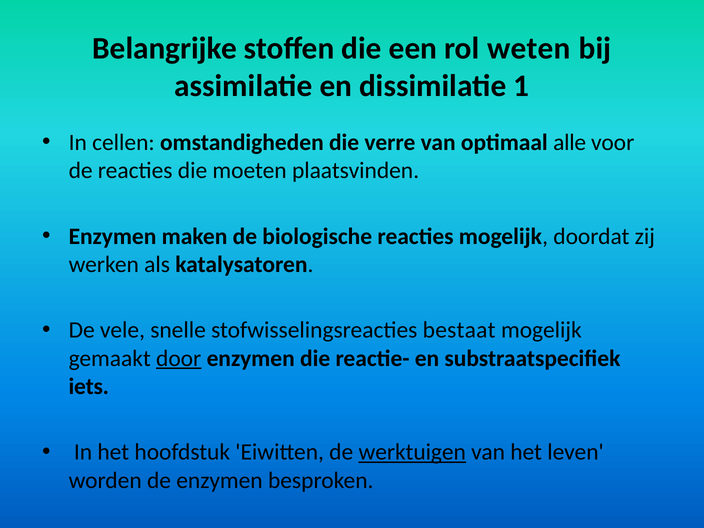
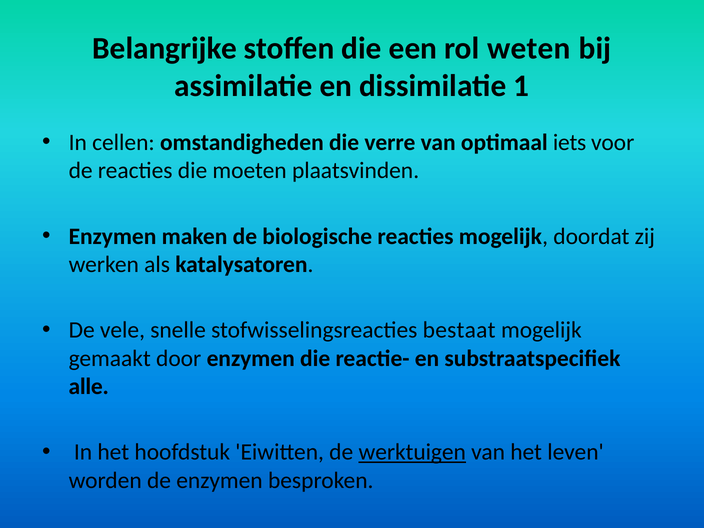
alle: alle -> iets
door underline: present -> none
iets: iets -> alle
